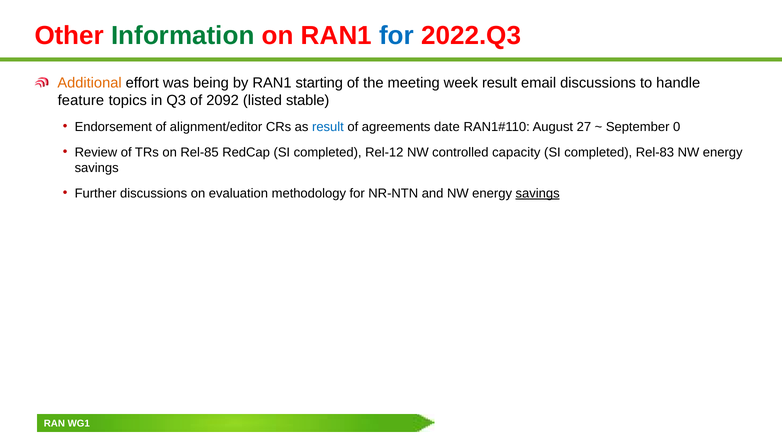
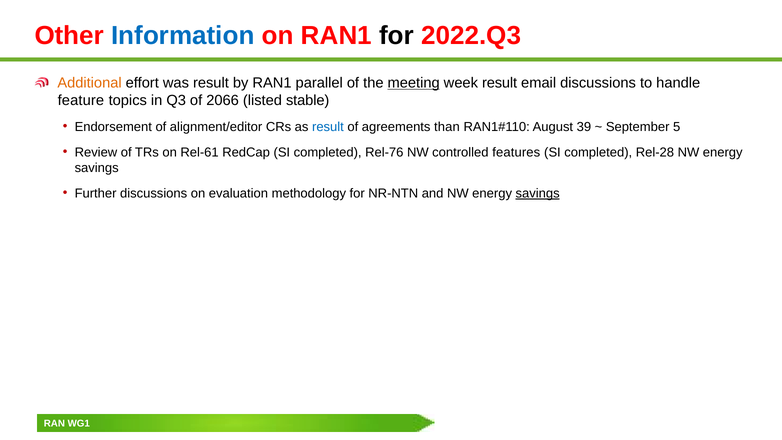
Information colour: green -> blue
for at (396, 36) colour: blue -> black
was being: being -> result
starting: starting -> parallel
meeting underline: none -> present
2092: 2092 -> 2066
date: date -> than
27: 27 -> 39
0: 0 -> 5
Rel-85: Rel-85 -> Rel-61
Rel-12: Rel-12 -> Rel-76
capacity: capacity -> features
Rel-83: Rel-83 -> Rel-28
